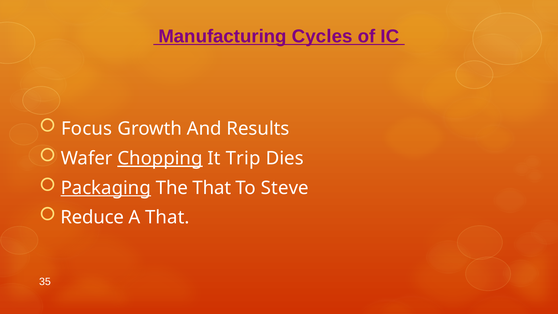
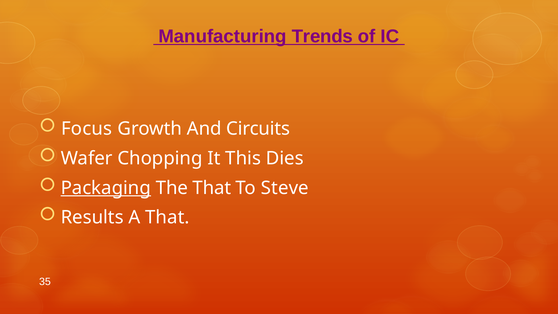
Cycles: Cycles -> Trends
Results: Results -> Circuits
Chopping underline: present -> none
Trip: Trip -> This
Reduce: Reduce -> Results
